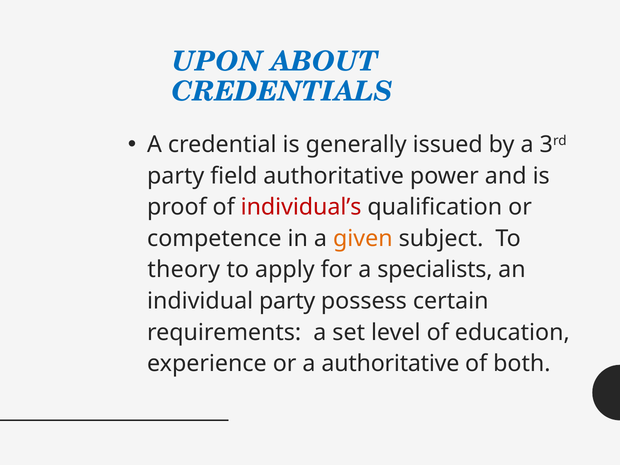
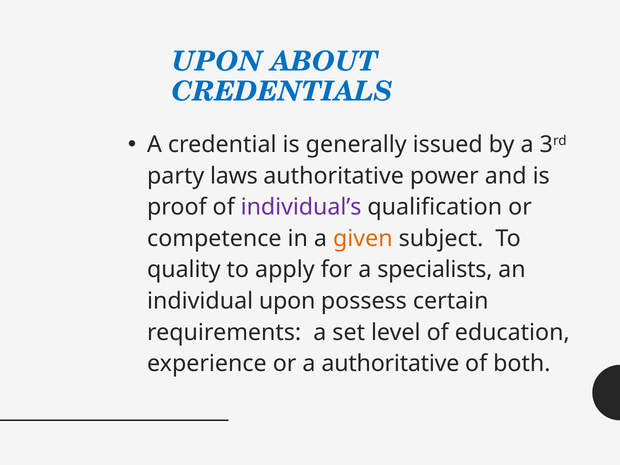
field: field -> laws
individual’s colour: red -> purple
theory: theory -> quality
individual party: party -> upon
